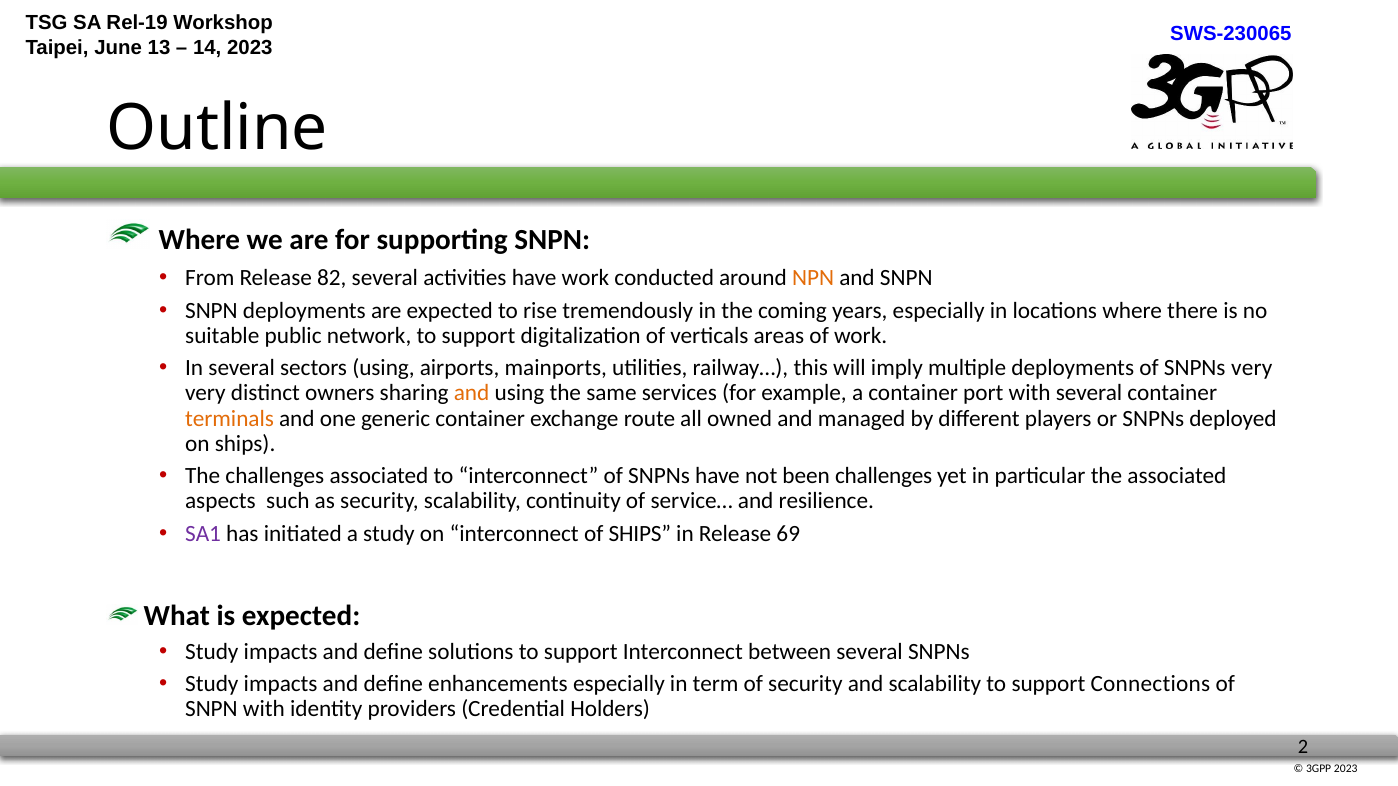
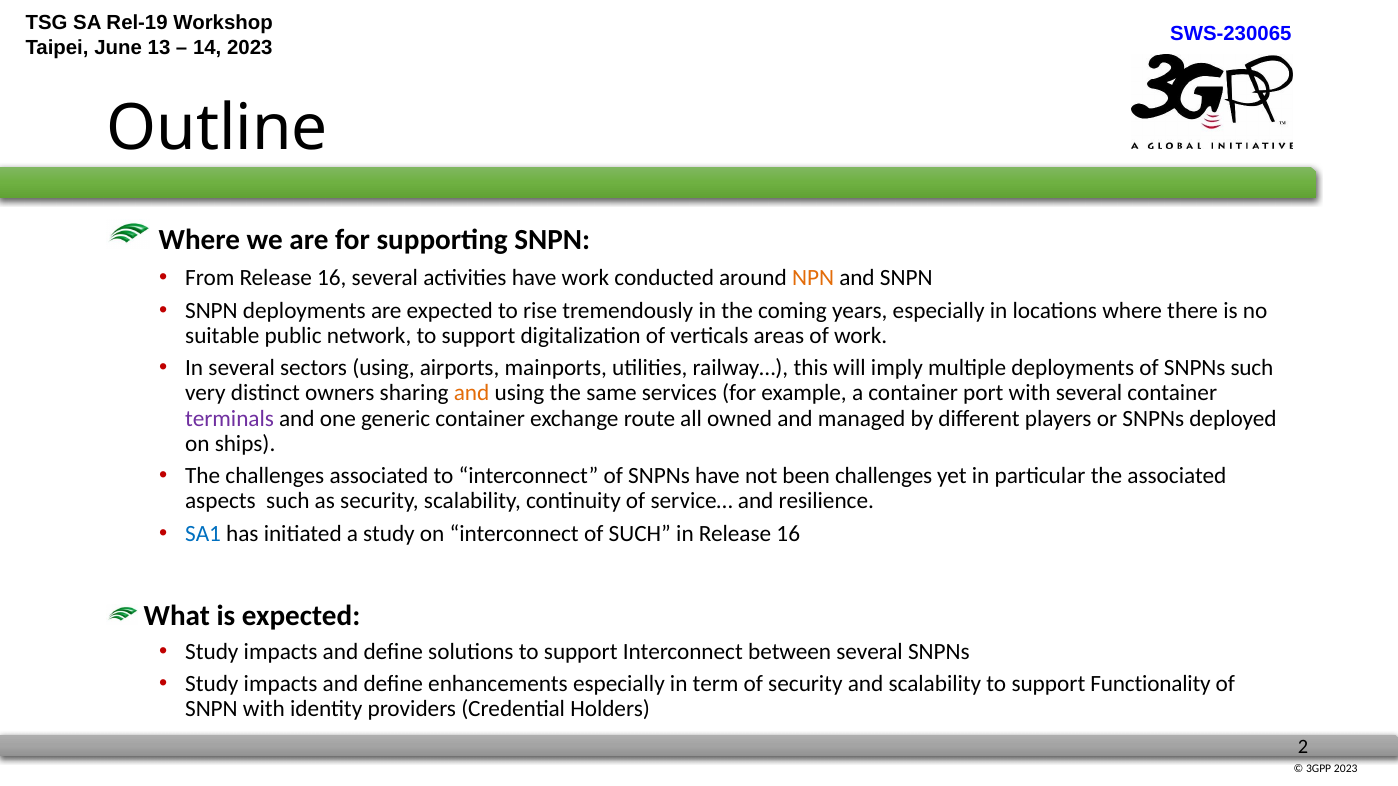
From Release 82: 82 -> 16
SNPNs very: very -> such
terminals colour: orange -> purple
SA1 colour: purple -> blue
of SHIPS: SHIPS -> SUCH
in Release 69: 69 -> 16
Connections: Connections -> Functionality
